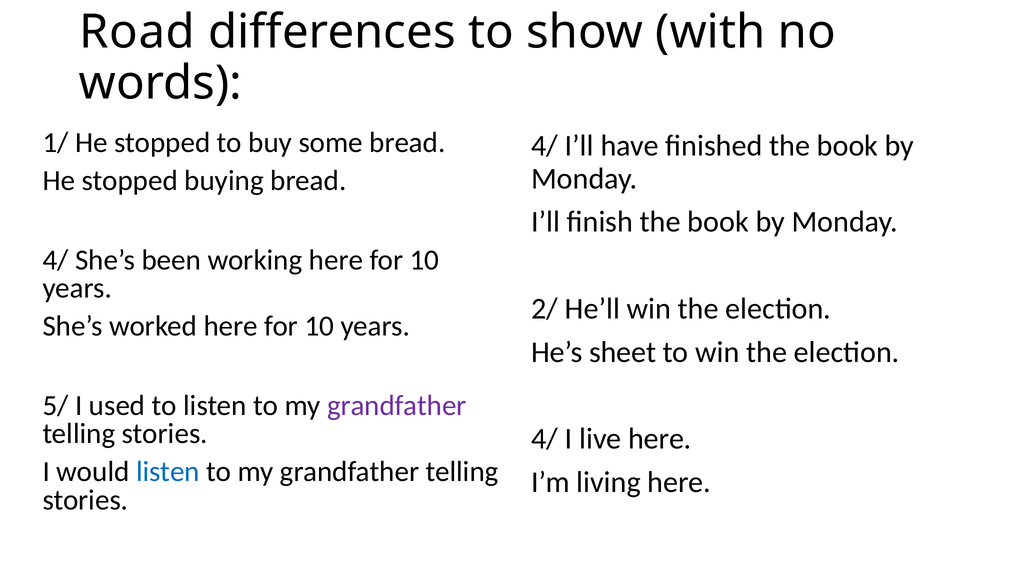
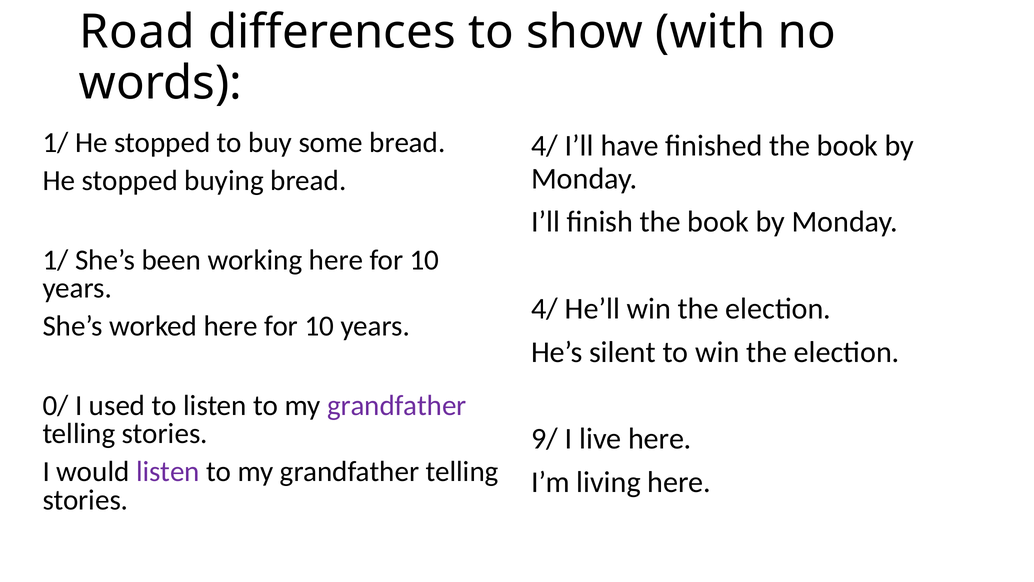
4/ at (56, 260): 4/ -> 1/
2/ at (545, 309): 2/ -> 4/
sheet: sheet -> silent
5/: 5/ -> 0/
4/ at (545, 439): 4/ -> 9/
listen at (168, 471) colour: blue -> purple
